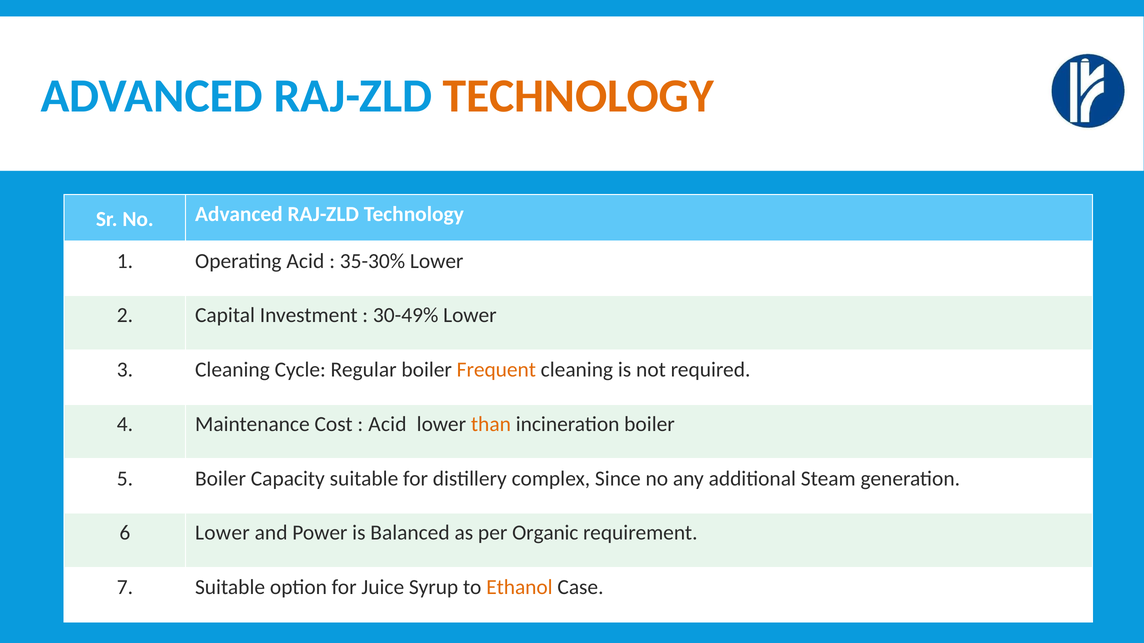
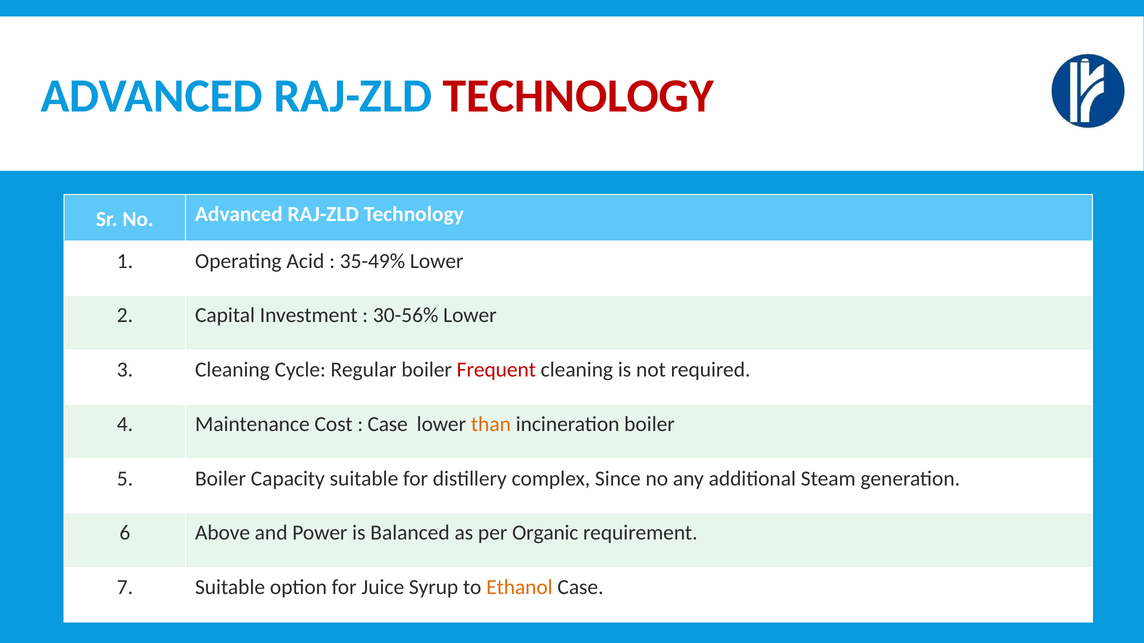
TECHNOLOGY at (578, 96) colour: orange -> red
35-30%: 35-30% -> 35-49%
30-49%: 30-49% -> 30-56%
Frequent colour: orange -> red
Acid at (387, 424): Acid -> Case
6 Lower: Lower -> Above
